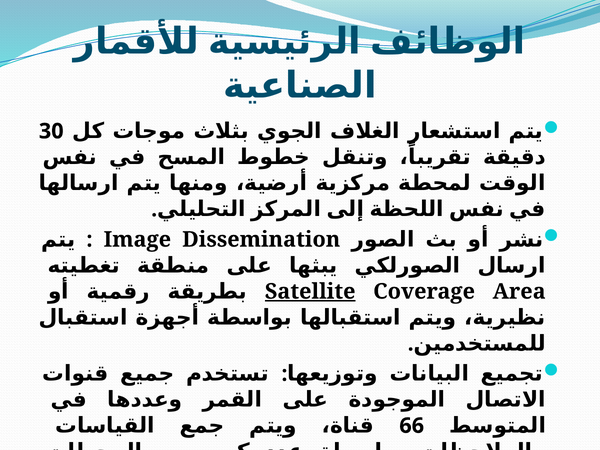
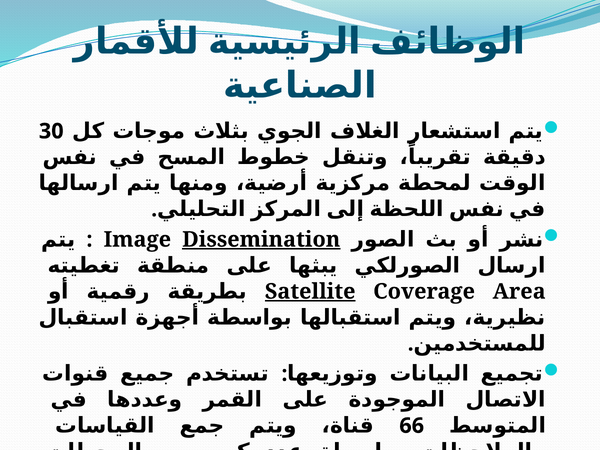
Dissemination underline: none -> present
